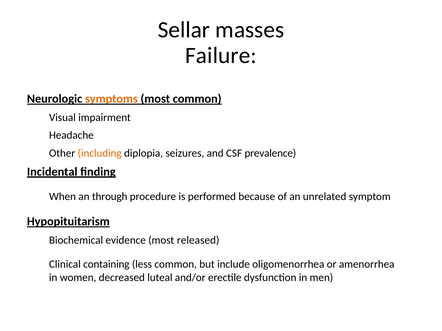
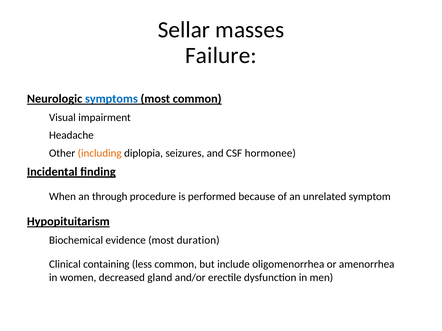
symptoms colour: orange -> blue
prevalence: prevalence -> hormonee
released: released -> duration
luteal: luteal -> gland
